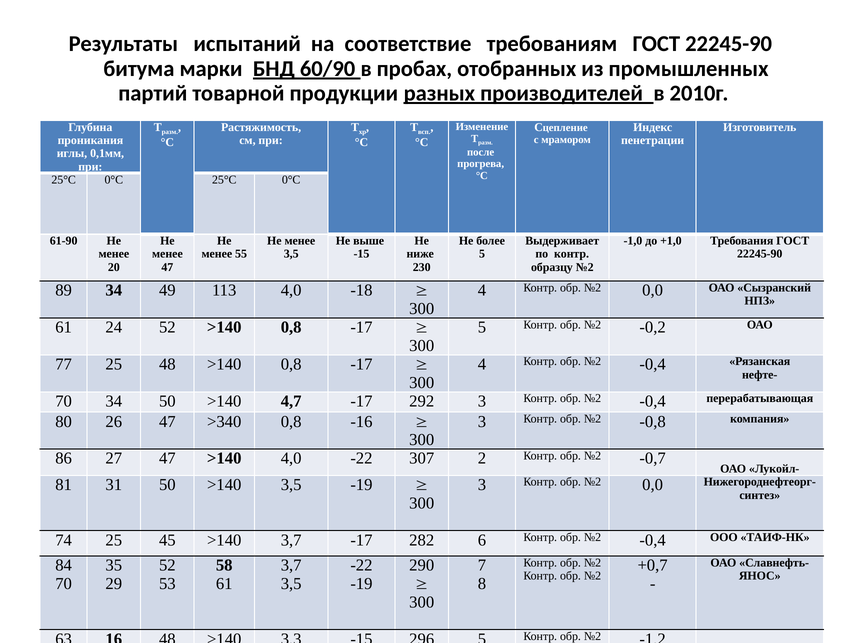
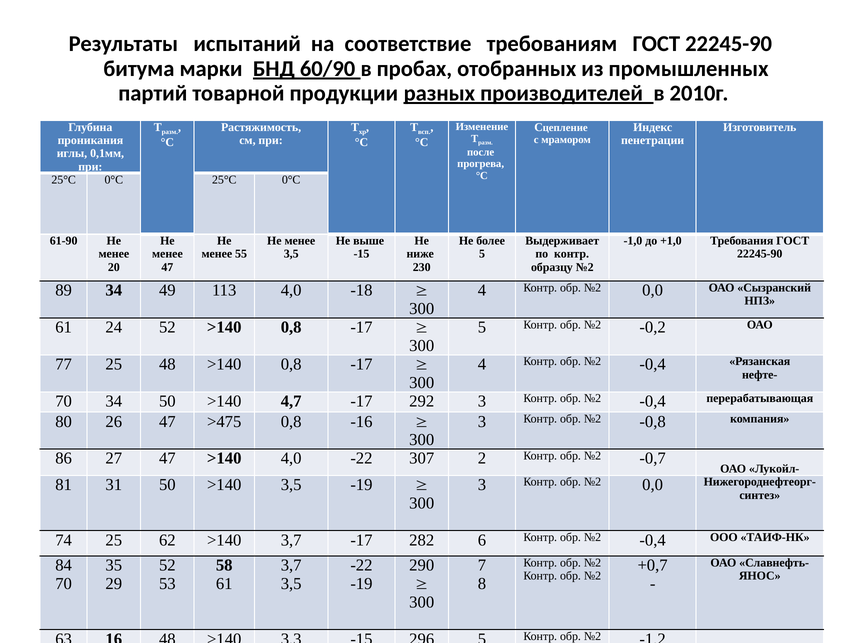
>340: >340 -> >475
45: 45 -> 62
